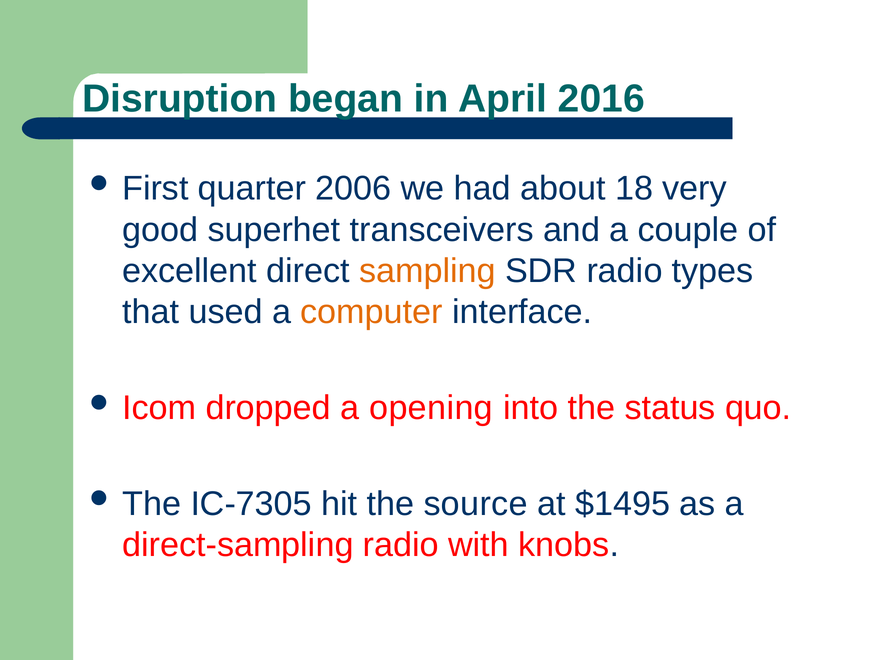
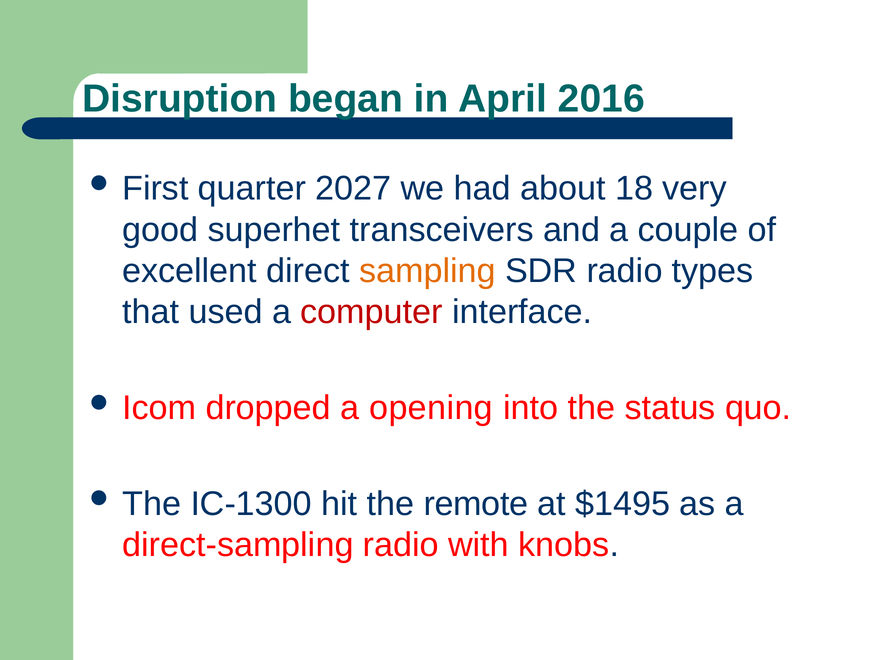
2006: 2006 -> 2027
computer colour: orange -> red
IC-7305: IC-7305 -> IC-1300
source: source -> remote
